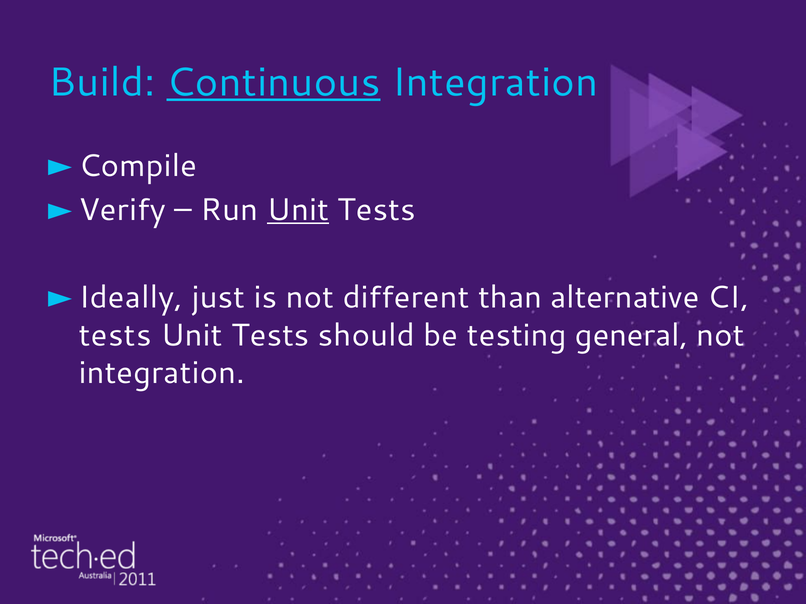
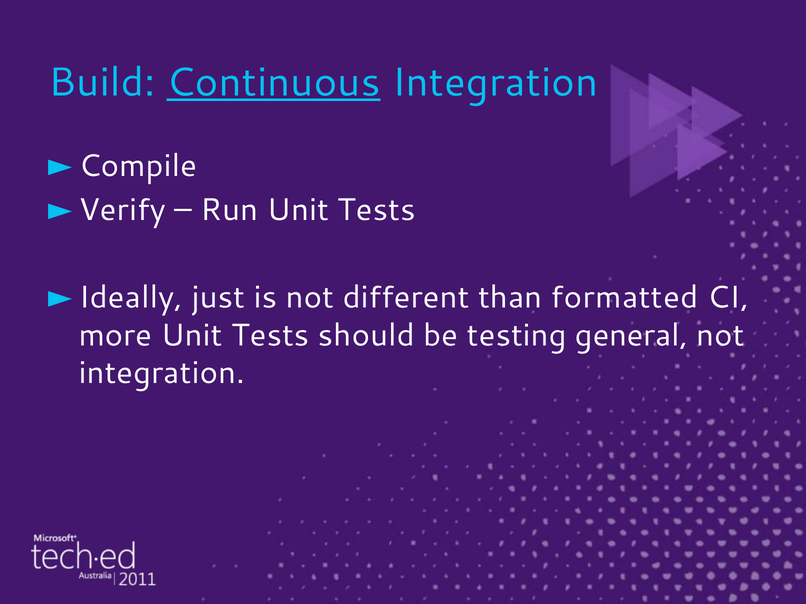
Unit at (298, 210) underline: present -> none
alternative: alternative -> formatted
tests at (115, 335): tests -> more
